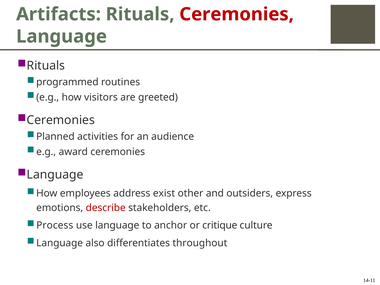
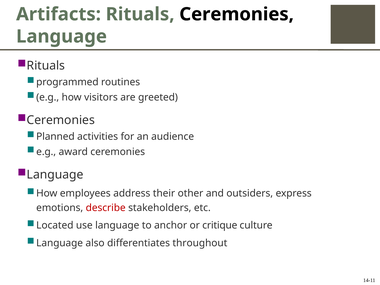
Ceremonies at (237, 14) colour: red -> black
exist: exist -> their
Process: Process -> Located
